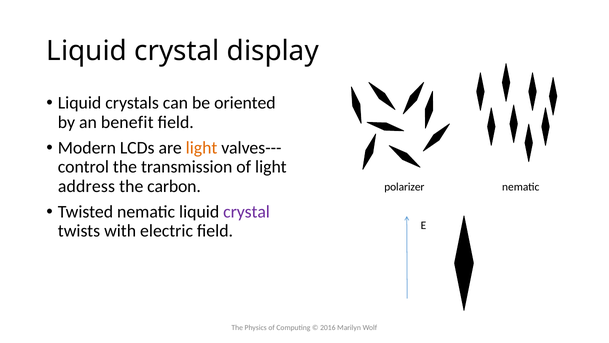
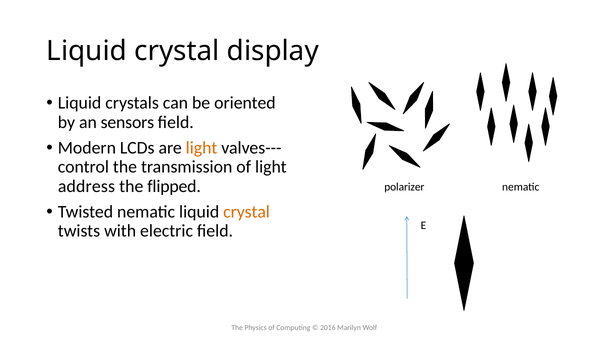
benefit: benefit -> sensors
carbon: carbon -> flipped
crystal at (247, 212) colour: purple -> orange
